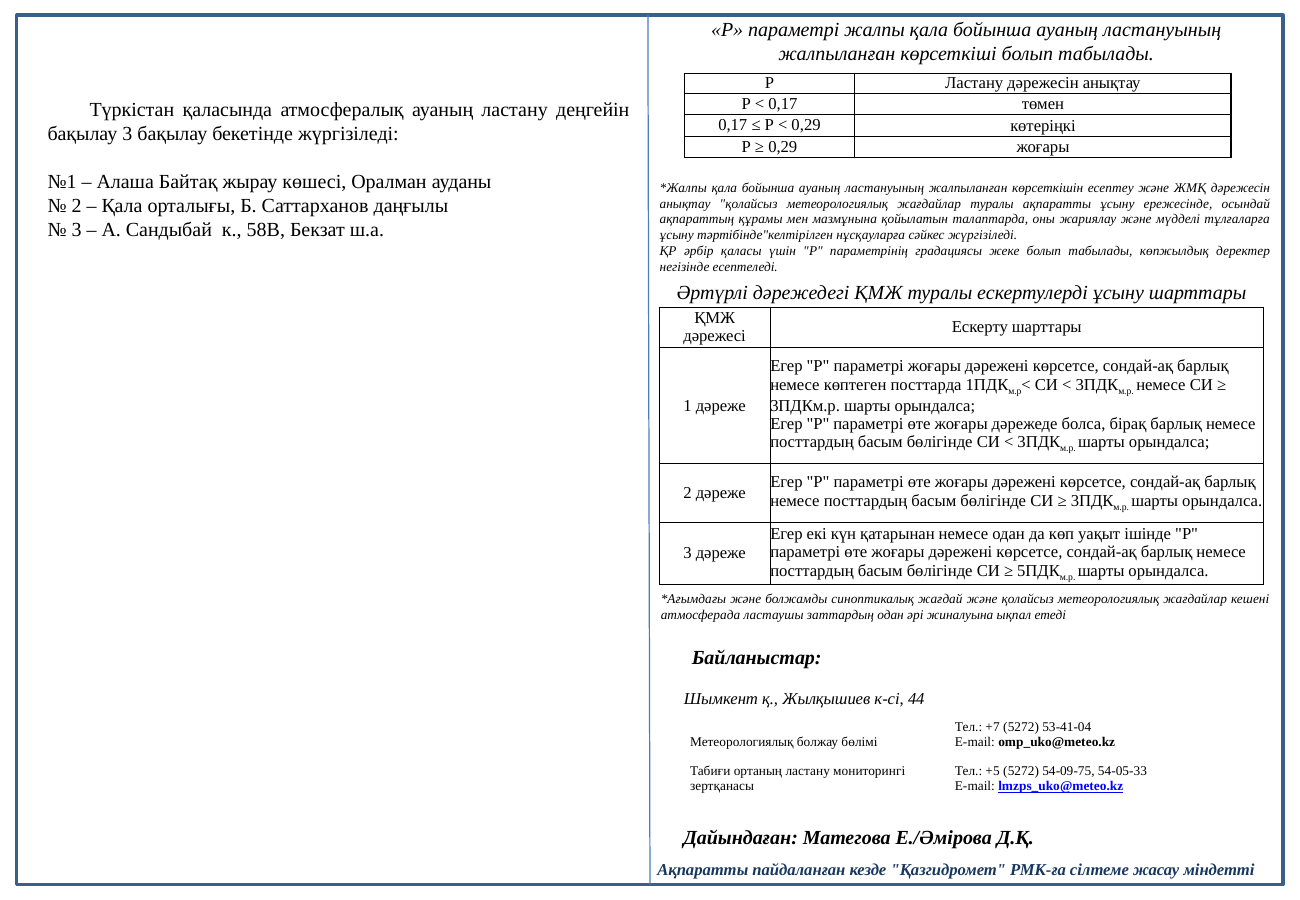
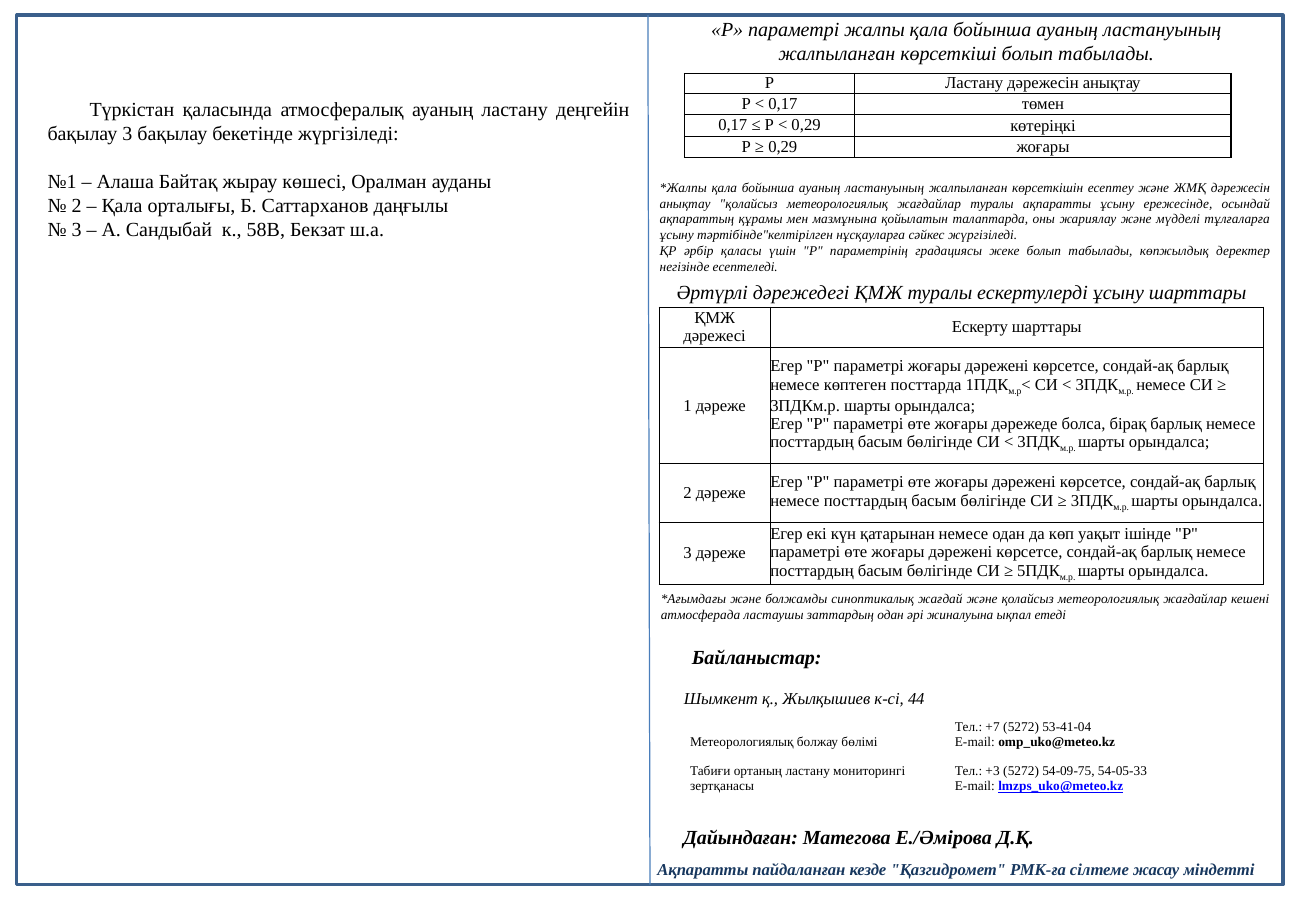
+5: +5 -> +3
